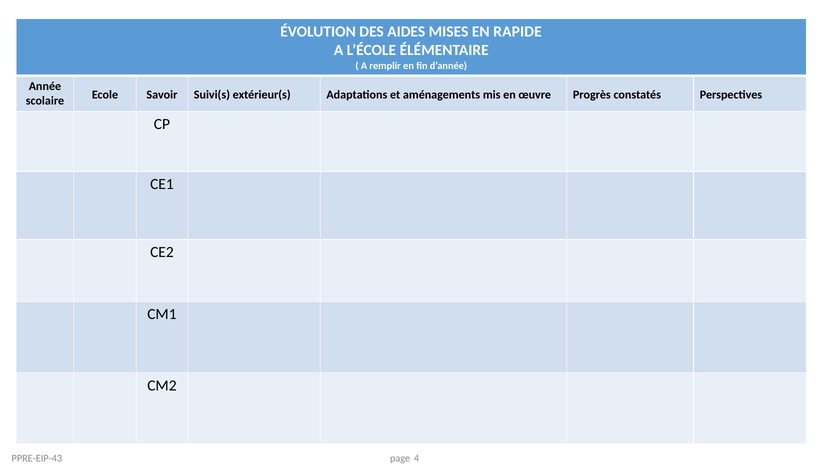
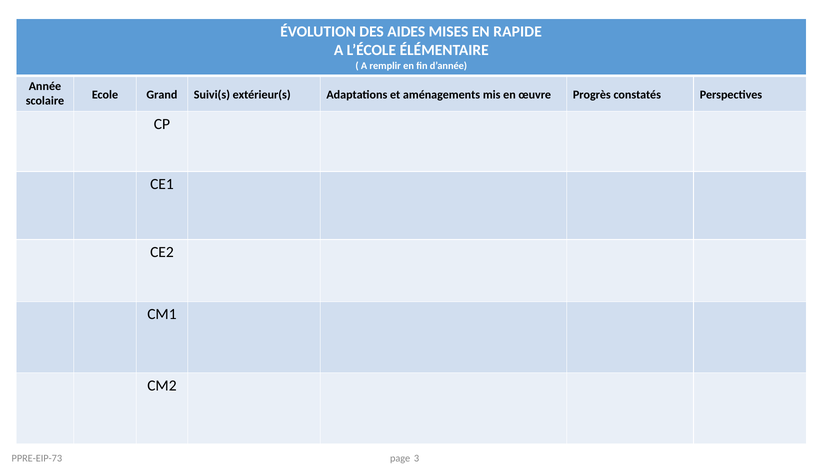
Savoir: Savoir -> Grand
PPRE-EIP-43: PPRE-EIP-43 -> PPRE-EIP-73
4: 4 -> 3
